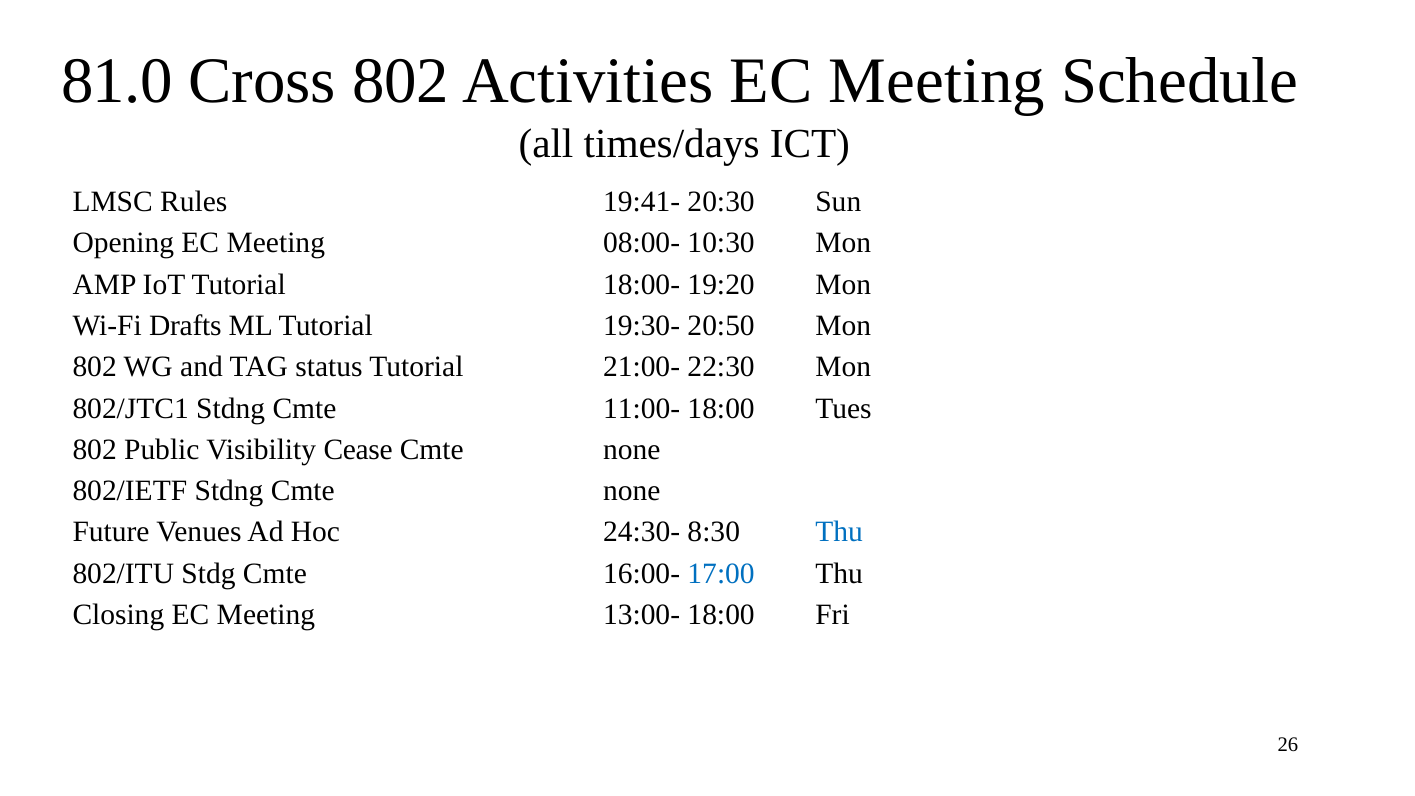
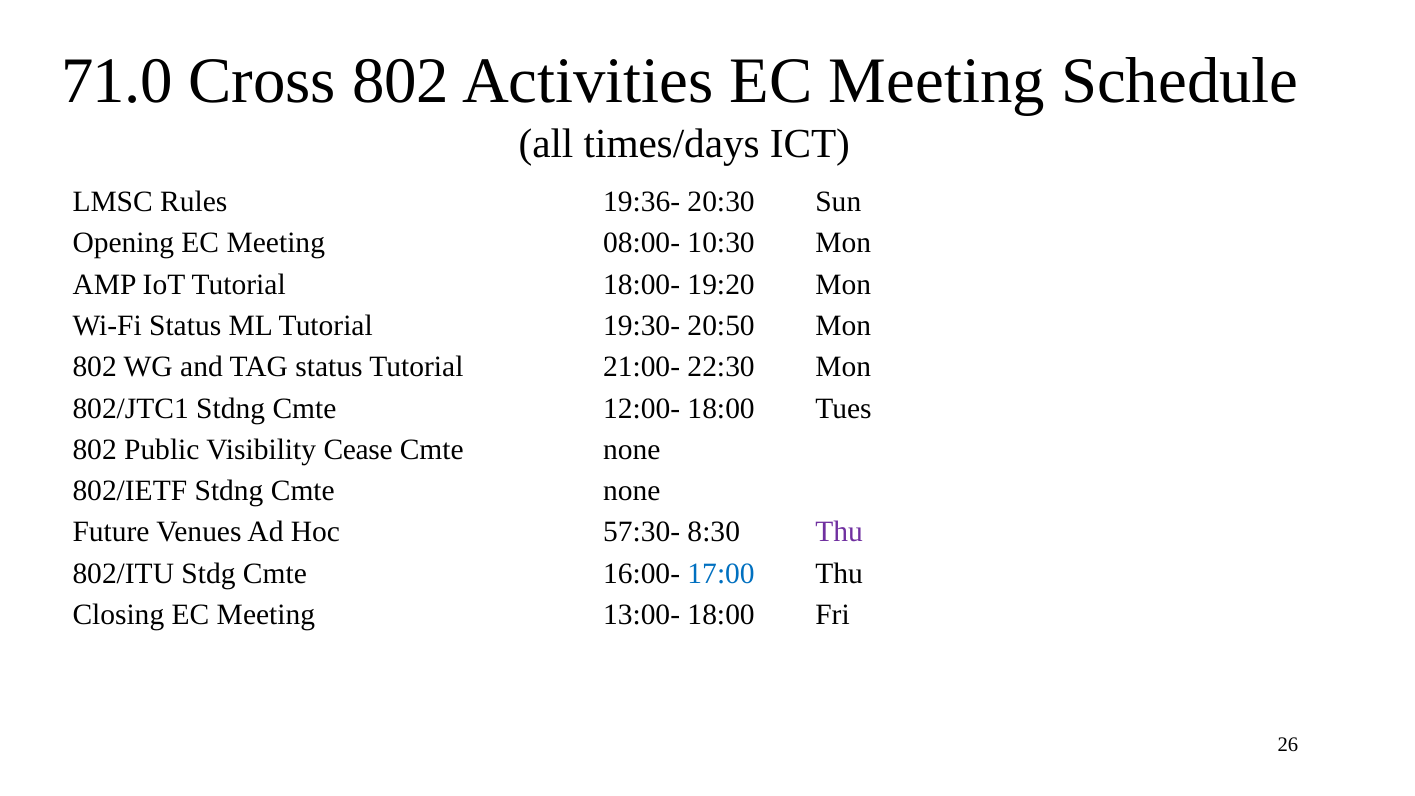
81.0: 81.0 -> 71.0
19:41-: 19:41- -> 19:36-
Wi-Fi Drafts: Drafts -> Status
11:00-: 11:00- -> 12:00-
24:30-: 24:30- -> 57:30-
Thu at (839, 532) colour: blue -> purple
